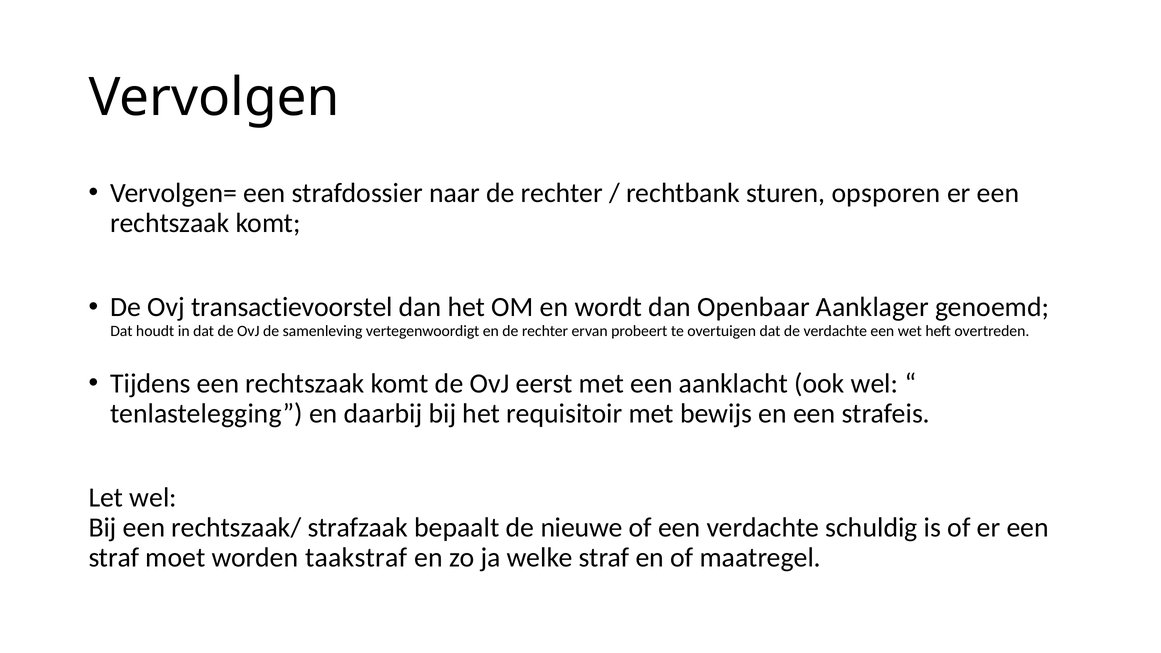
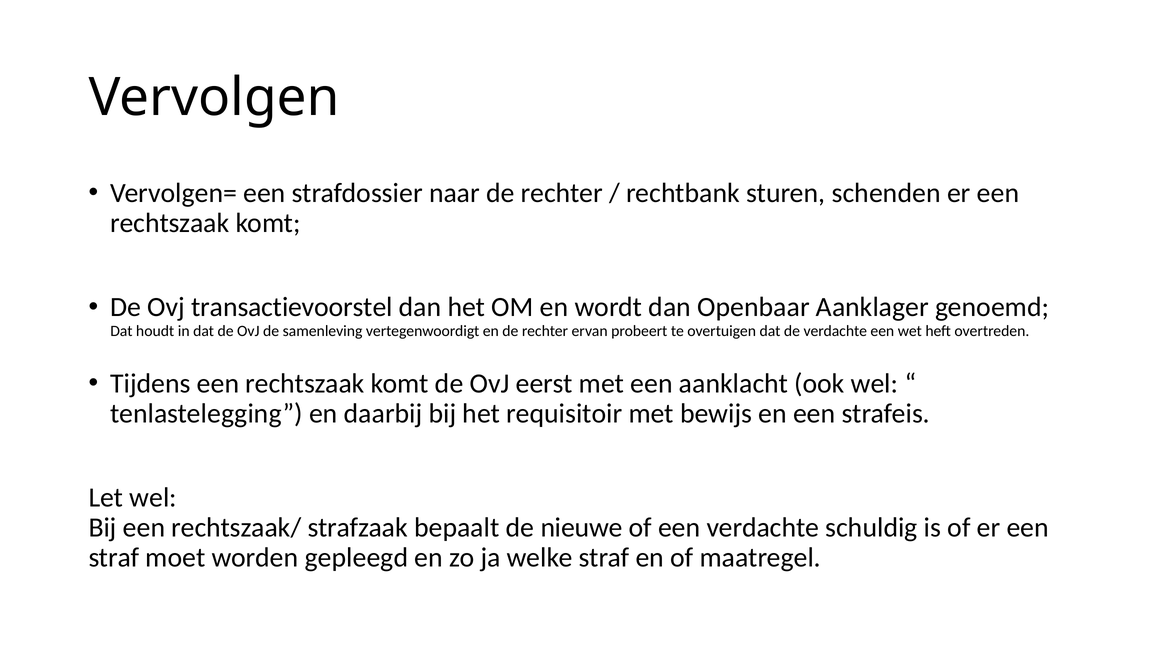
opsporen: opsporen -> schenden
taakstraf: taakstraf -> gepleegd
